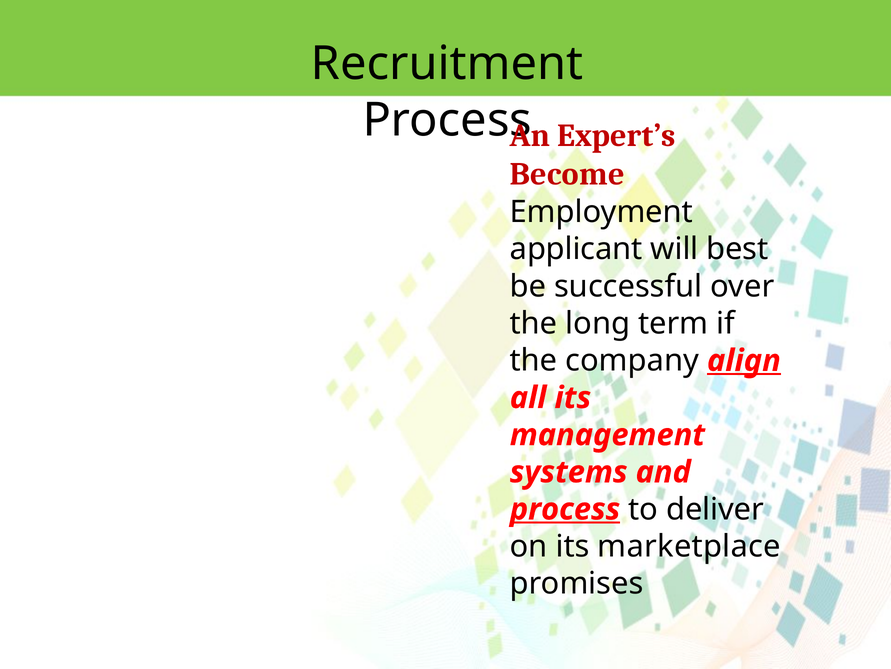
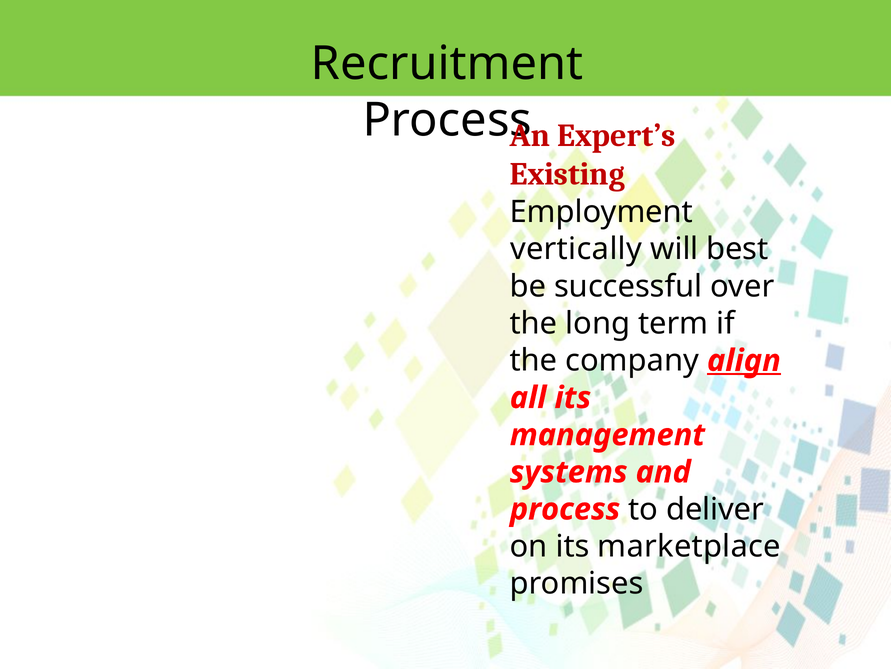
Become: Become -> Existing
applicant: applicant -> vertically
process at (565, 509) underline: present -> none
